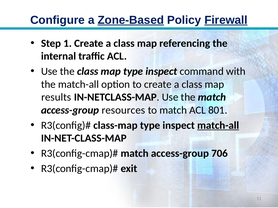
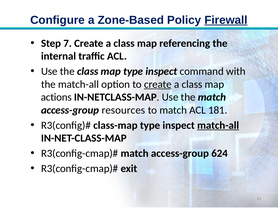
Zone-Based underline: present -> none
1: 1 -> 7
create at (158, 84) underline: none -> present
results: results -> actions
801: 801 -> 181
706: 706 -> 624
